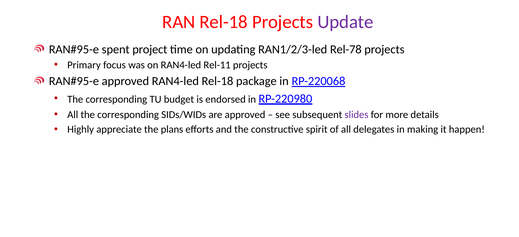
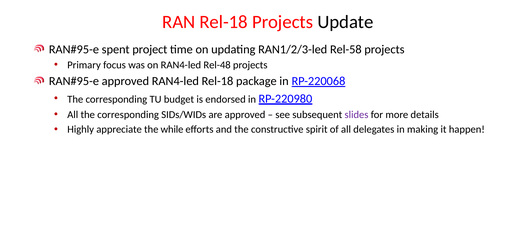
Update colour: purple -> black
Rel-78: Rel-78 -> Rel-58
Rel-11: Rel-11 -> Rel-48
plans: plans -> while
